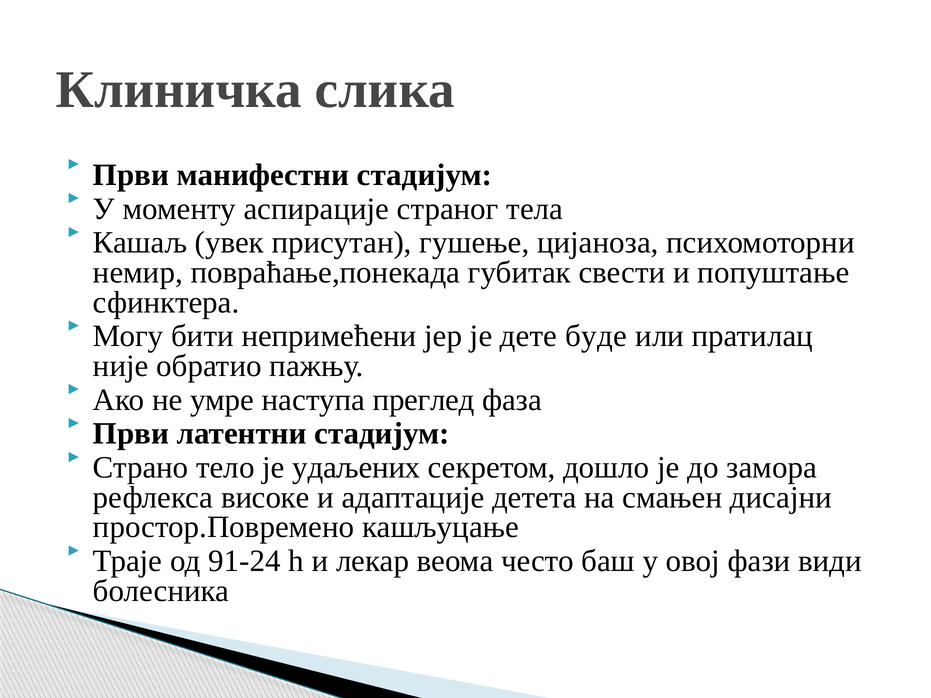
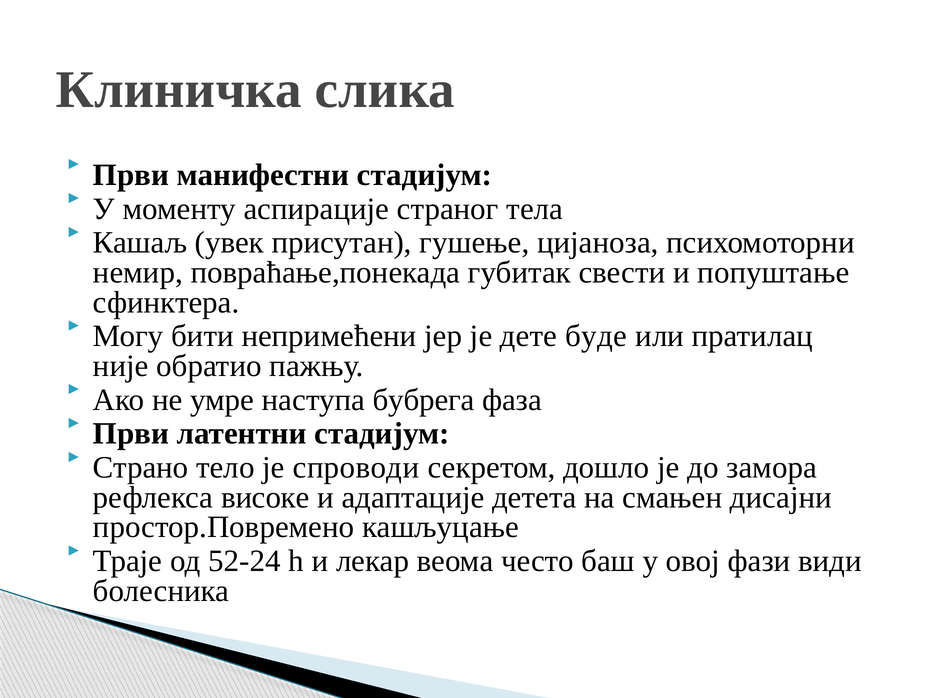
преглед: преглед -> бубрега
удаљених: удаљених -> спроводи
91-24: 91-24 -> 52-24
